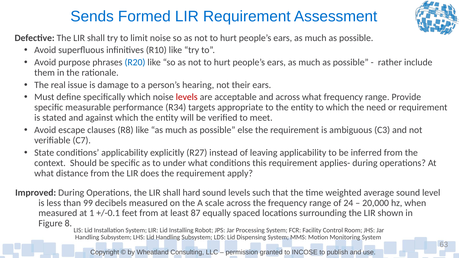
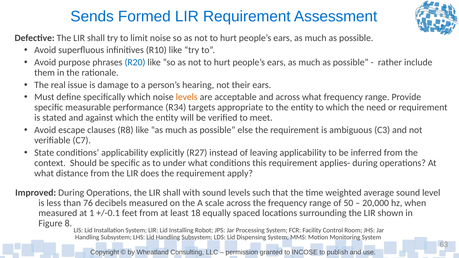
levels at (187, 97) colour: red -> orange
hard: hard -> with
99: 99 -> 76
24: 24 -> 50
87: 87 -> 18
